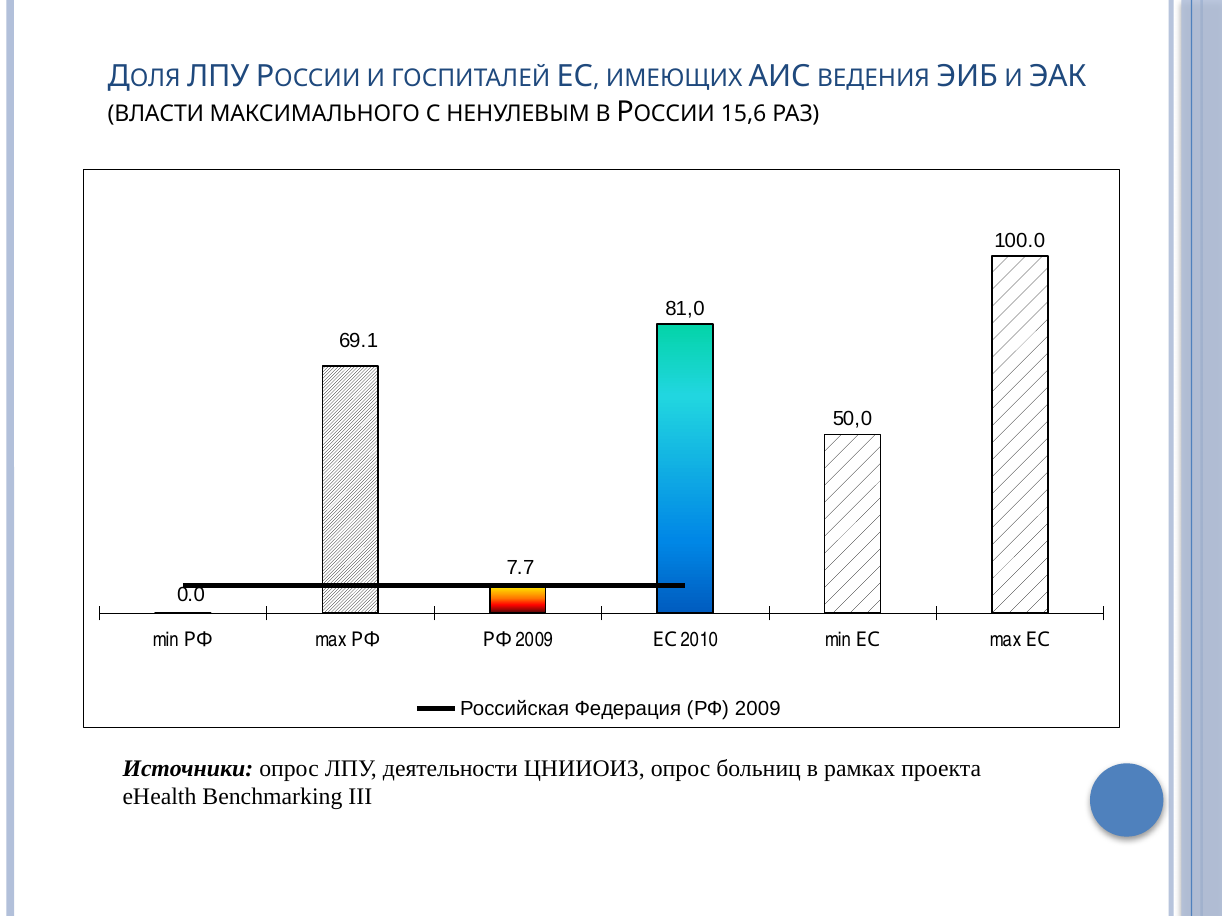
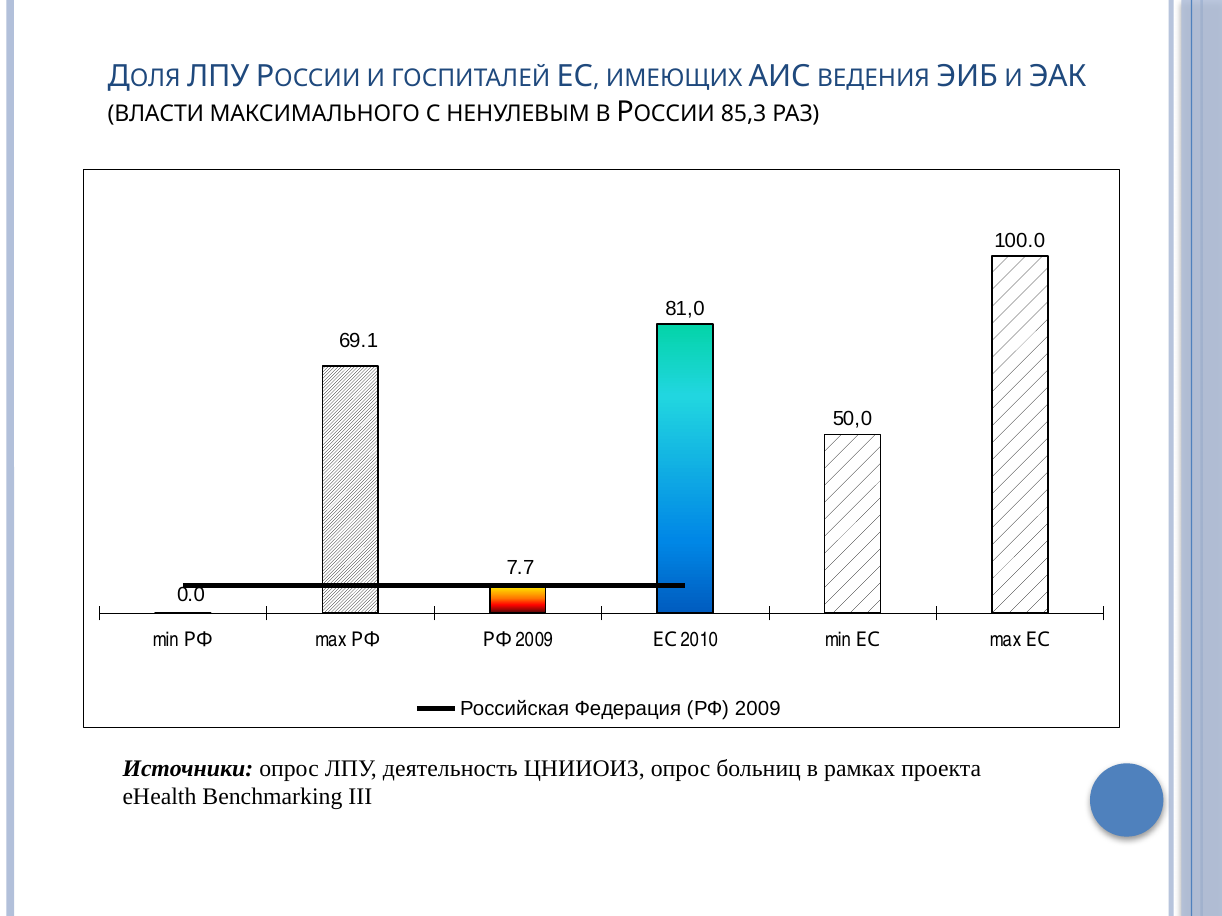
15,6: 15,6 -> 85,3
деятельности: деятельности -> деятельность
